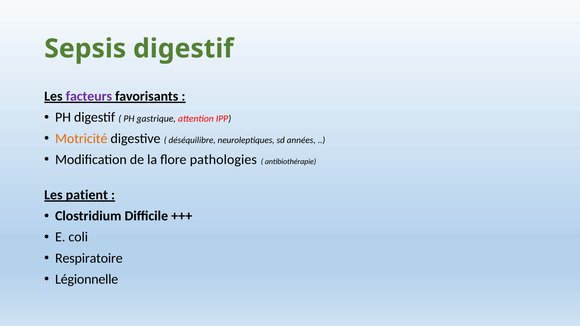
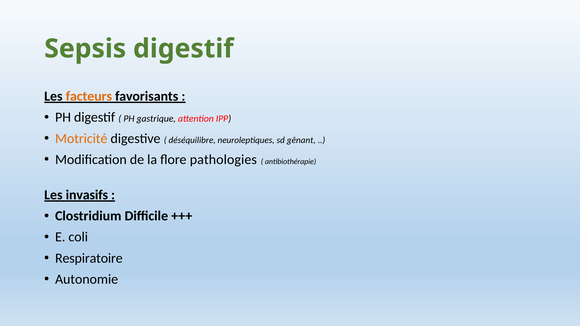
facteurs colour: purple -> orange
années: années -> gênant
patient: patient -> invasifs
Légionnelle: Légionnelle -> Autonomie
